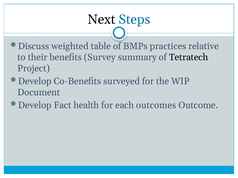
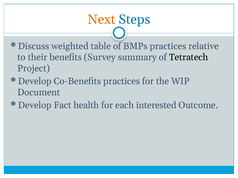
Next colour: black -> orange
Co-Benefits surveyed: surveyed -> practices
outcomes: outcomes -> interested
